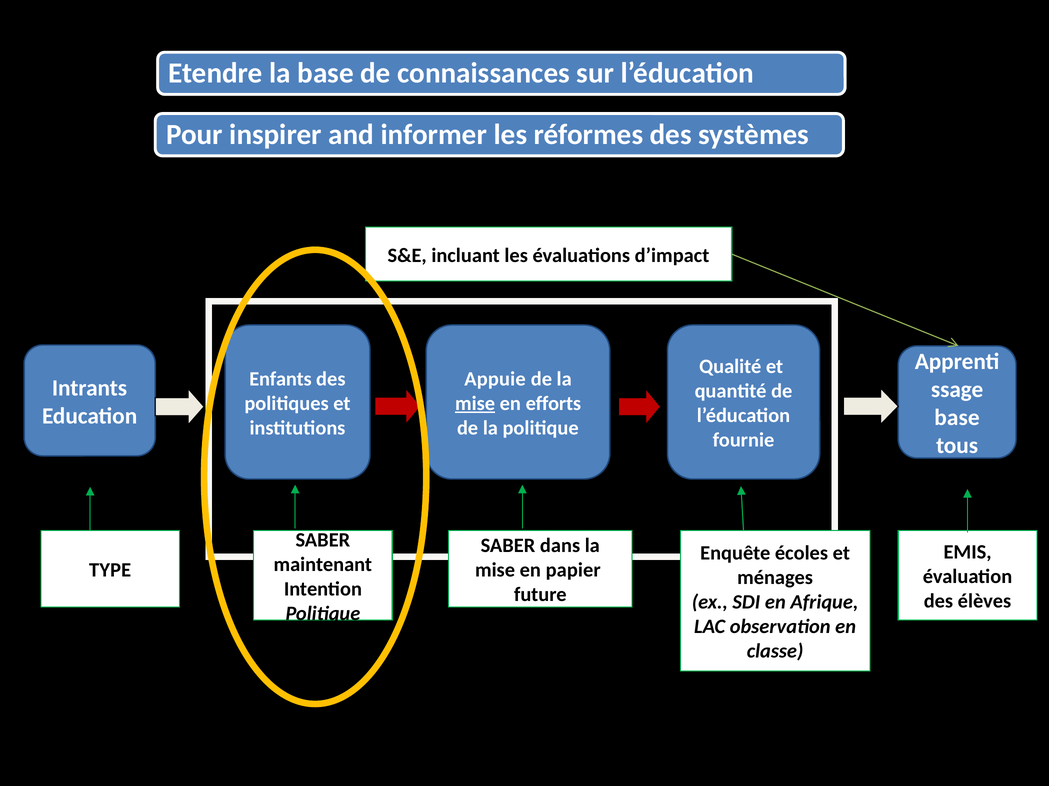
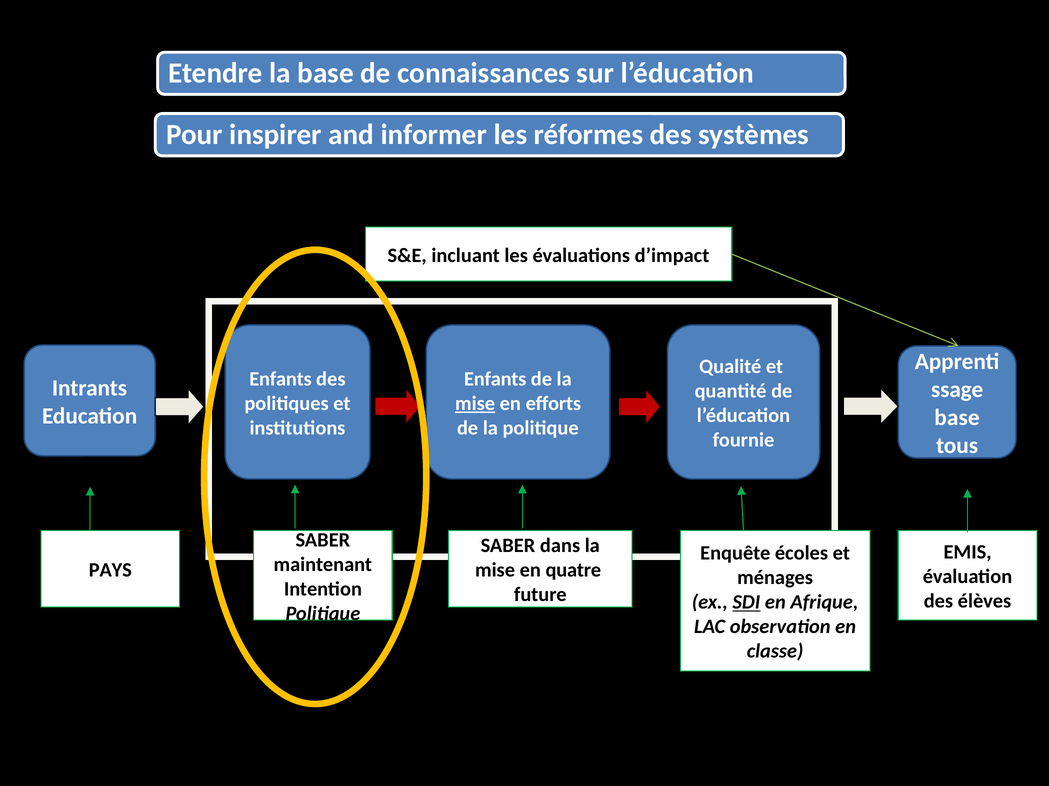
Appuie at (495, 379): Appuie -> Enfants
TYPE: TYPE -> PAYS
papier: papier -> quatre
SDI underline: none -> present
